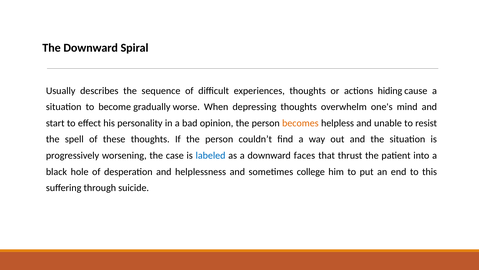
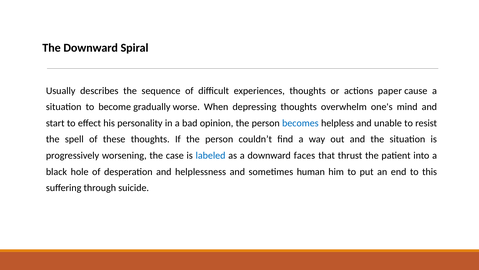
hiding: hiding -> paper
becomes colour: orange -> blue
college: college -> human
